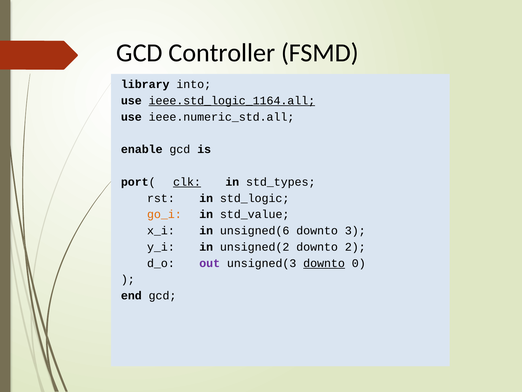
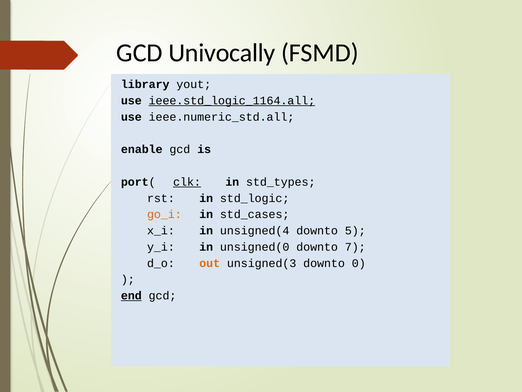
Controller: Controller -> Univocally
into: into -> yout
std_value: std_value -> std_cases
unsigned(6: unsigned(6 -> unsigned(4
3: 3 -> 5
unsigned(2: unsigned(2 -> unsigned(0
2: 2 -> 7
out colour: purple -> orange
downto at (324, 263) underline: present -> none
end underline: none -> present
